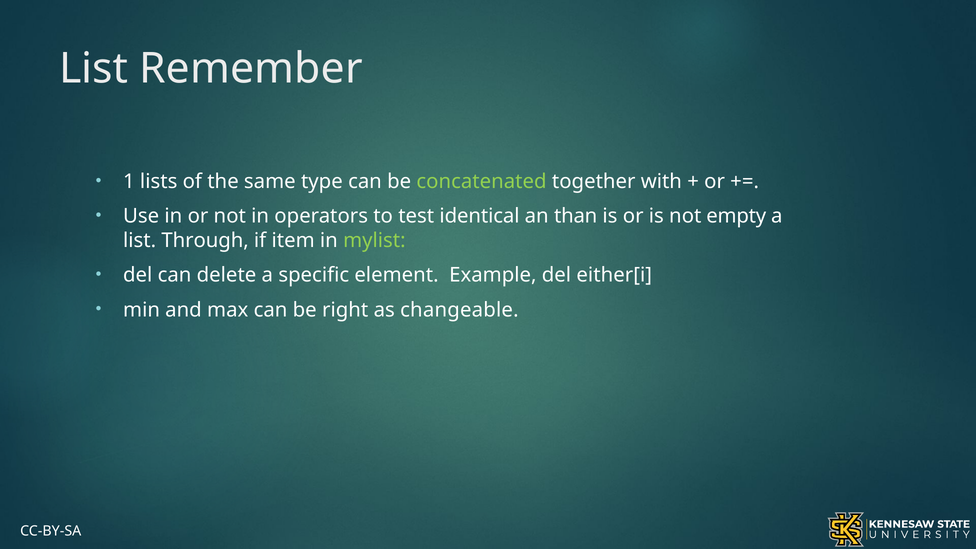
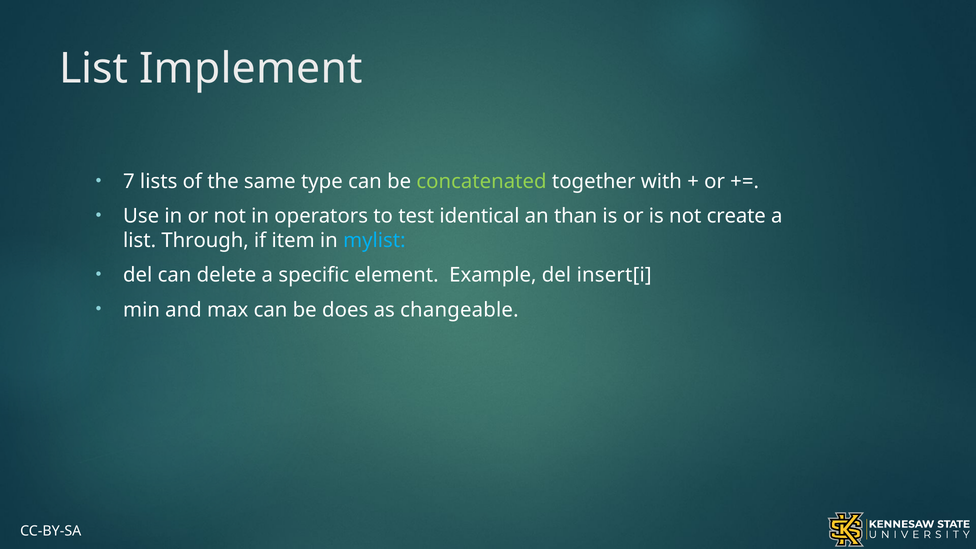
Remember: Remember -> Implement
1: 1 -> 7
empty: empty -> create
mylist colour: light green -> light blue
either[i: either[i -> insert[i
right: right -> does
